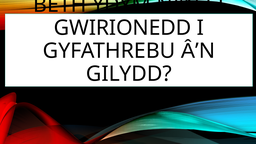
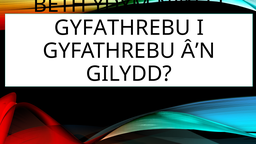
GWIRIONEDD at (123, 28): GWIRIONEDD -> GYFATHREBU
